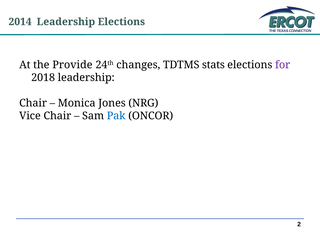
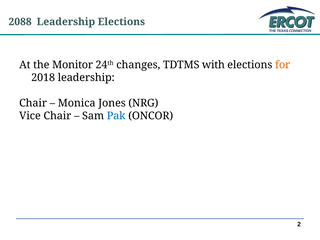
2014: 2014 -> 2088
Provide: Provide -> Monitor
stats: stats -> with
for colour: purple -> orange
